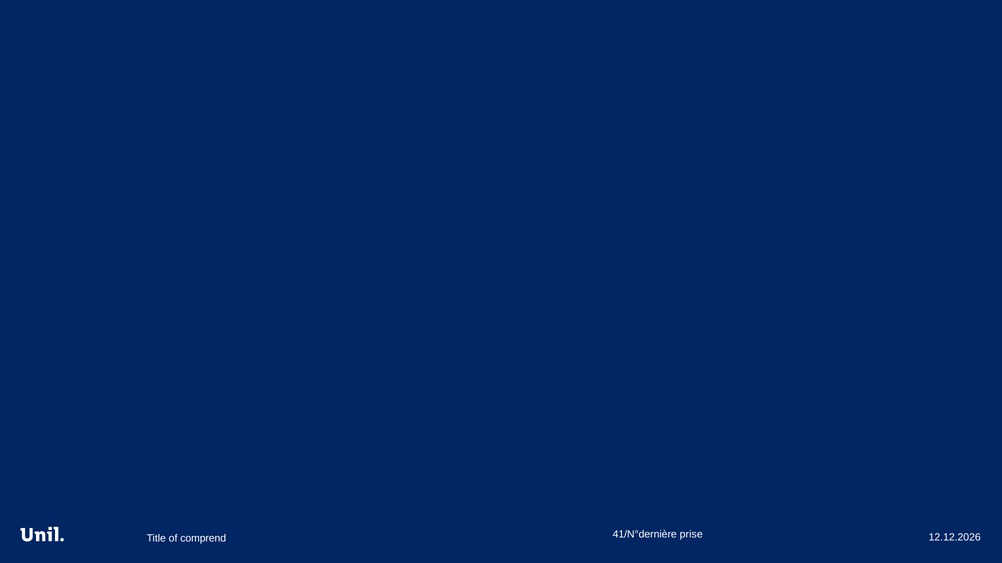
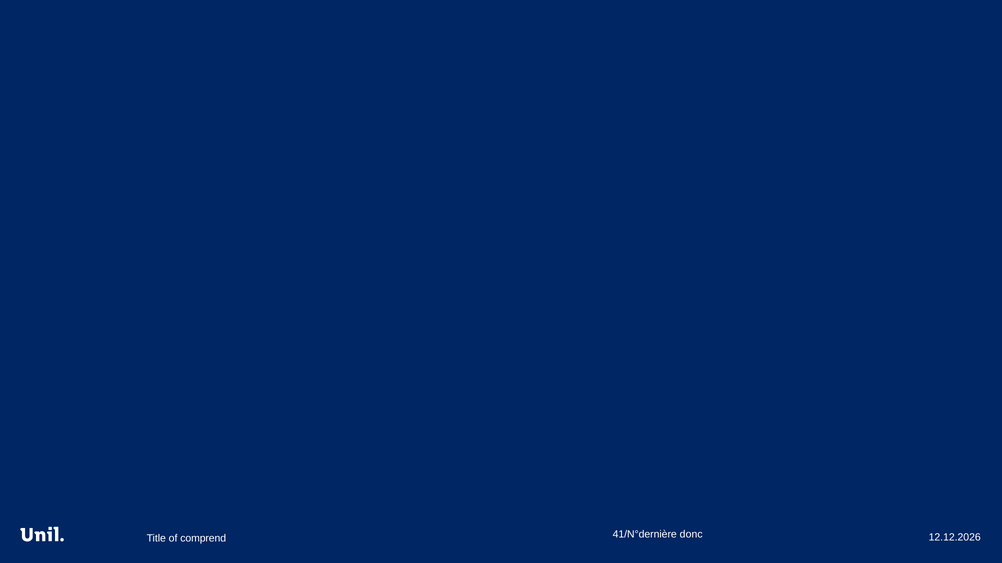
prise: prise -> donc
